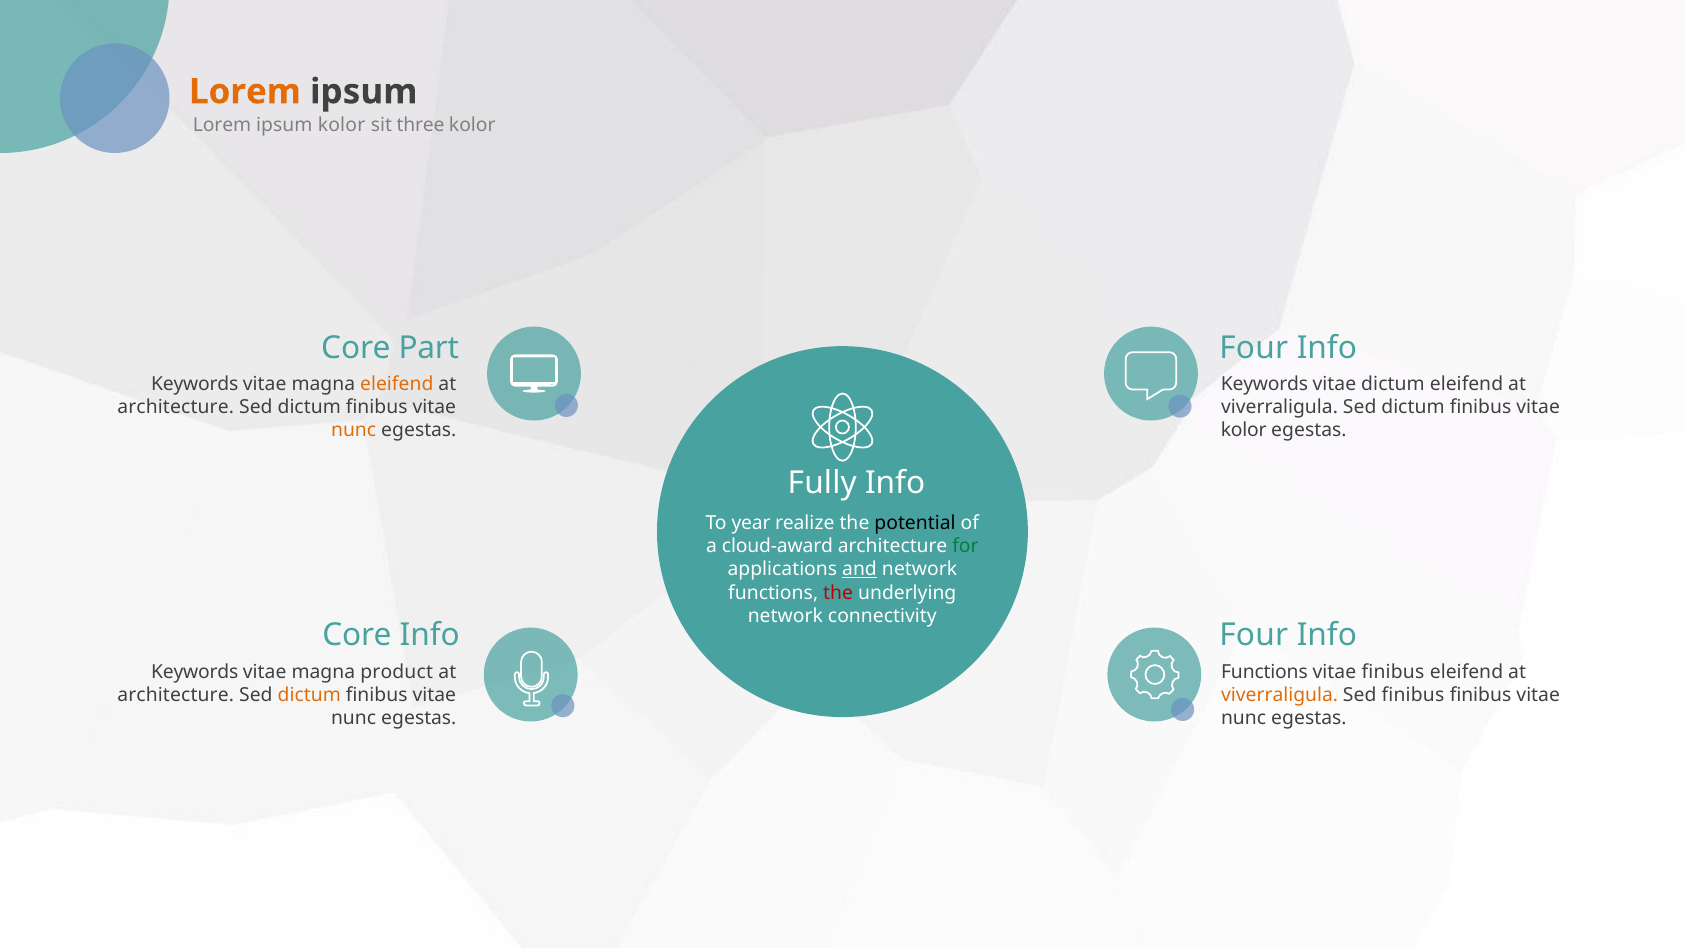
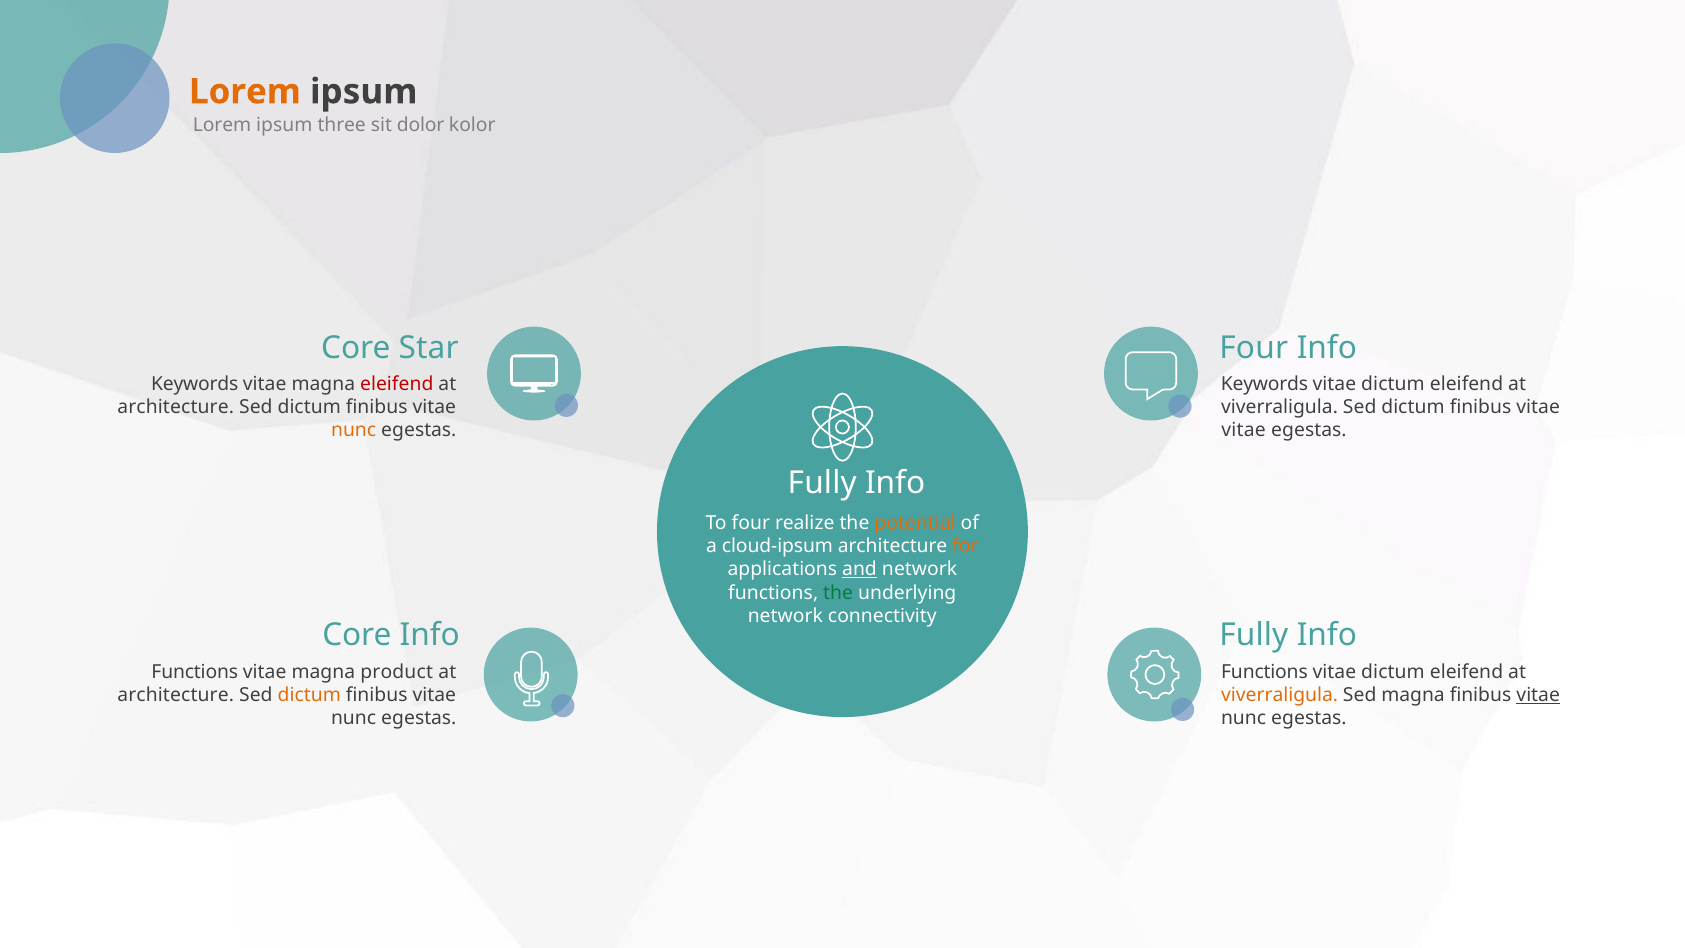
ipsum kolor: kolor -> three
three: three -> dolor
Part: Part -> Star
eleifend at (397, 384) colour: orange -> red
kolor at (1244, 430): kolor -> vitae
To year: year -> four
potential colour: black -> orange
cloud-award: cloud-award -> cloud-ipsum
for colour: green -> orange
the at (838, 593) colour: red -> green
Four at (1254, 635): Four -> Fully
Keywords at (195, 672): Keywords -> Functions
finibus at (1393, 672): finibus -> dictum
Sed finibus: finibus -> magna
vitae at (1538, 695) underline: none -> present
